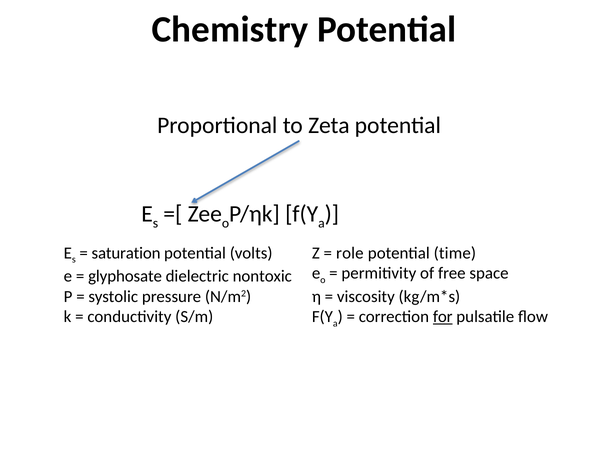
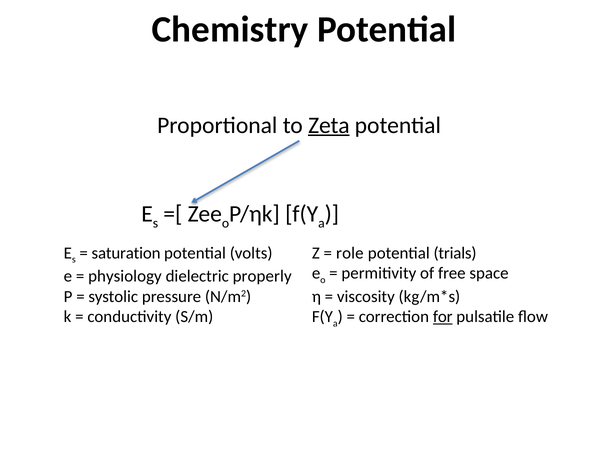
Zeta underline: none -> present
time: time -> trials
glyphosate: glyphosate -> physiology
nontoxic: nontoxic -> properly
